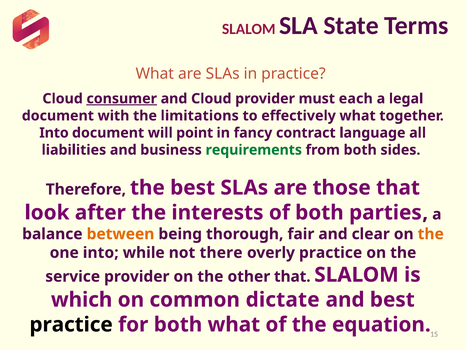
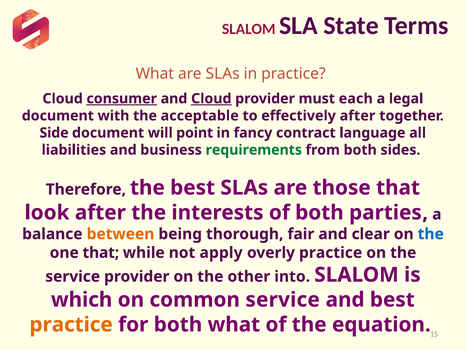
Cloud at (211, 99) underline: none -> present
limitations: limitations -> acceptable
effectively what: what -> after
Into at (54, 133): Into -> Side
the at (431, 234) colour: orange -> blue
one into: into -> that
there: there -> apply
other that: that -> into
common dictate: dictate -> service
practice at (71, 324) colour: black -> orange
